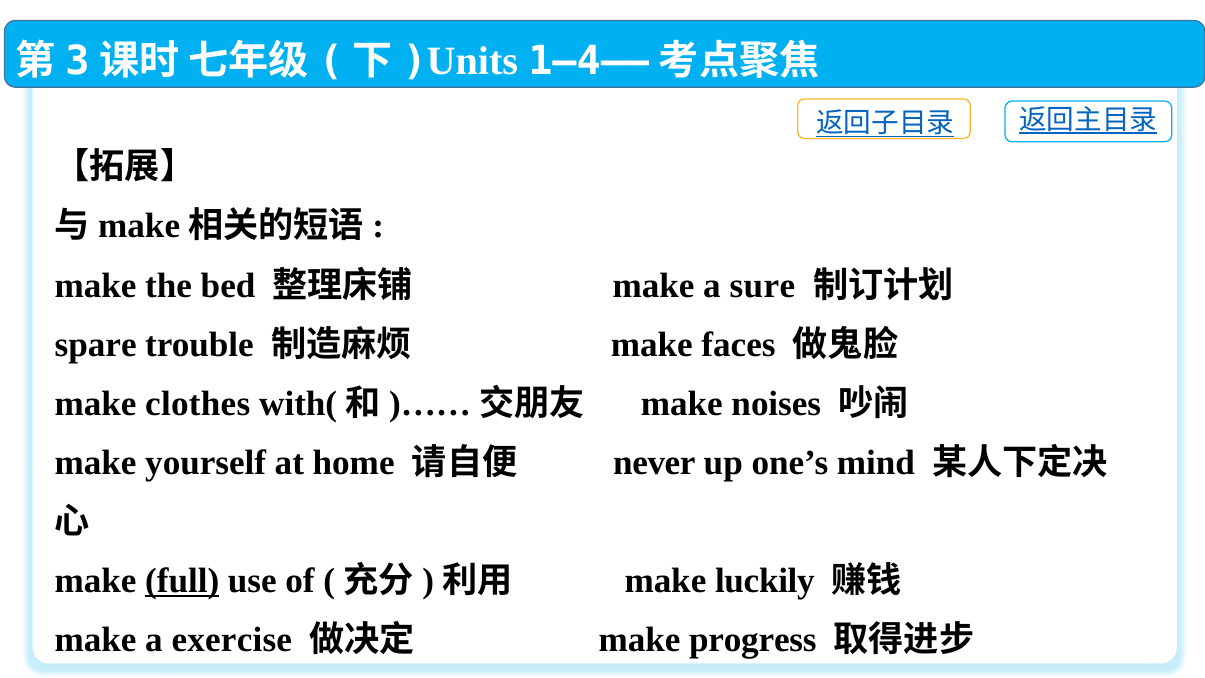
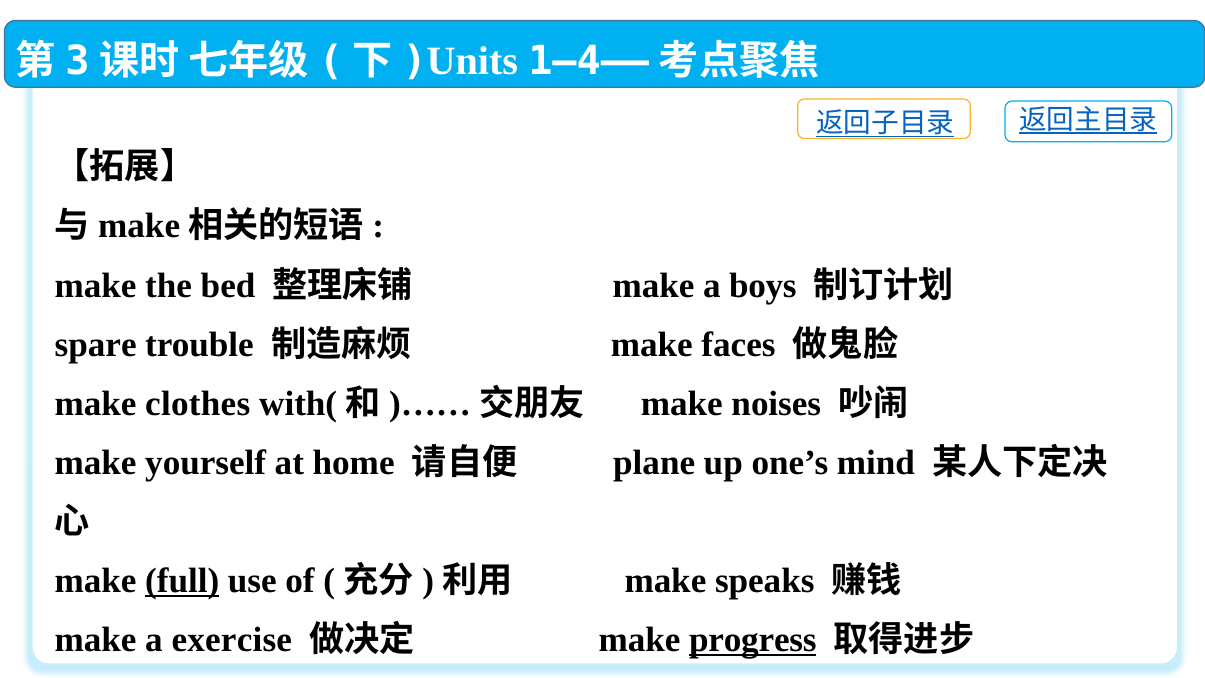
a sure: sure -> boys
never: never -> plane
luckily: luckily -> speaks
progress underline: none -> present
